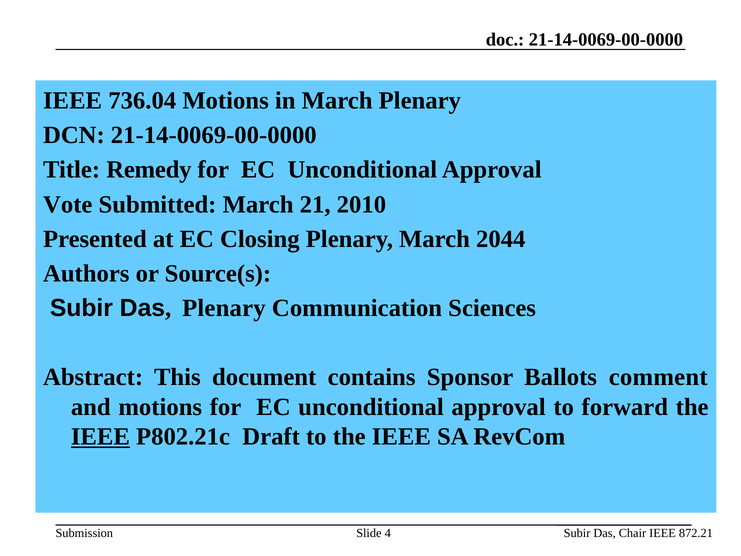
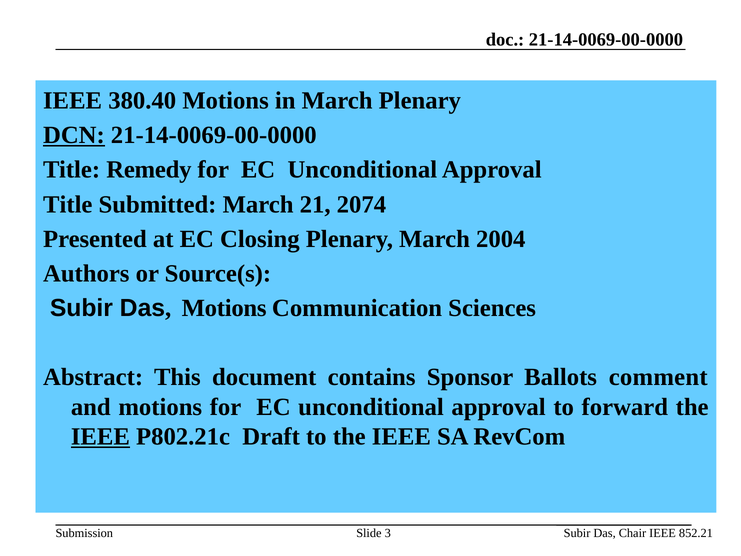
736.04: 736.04 -> 380.40
DCN underline: none -> present
Vote at (68, 204): Vote -> Title
2010: 2010 -> 2074
2044: 2044 -> 2004
Das Plenary: Plenary -> Motions
4: 4 -> 3
872.21: 872.21 -> 852.21
